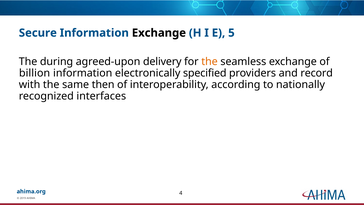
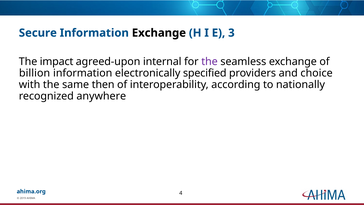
5: 5 -> 3
during: during -> impact
delivery: delivery -> internal
the at (210, 62) colour: orange -> purple
record: record -> choice
interfaces: interfaces -> anywhere
